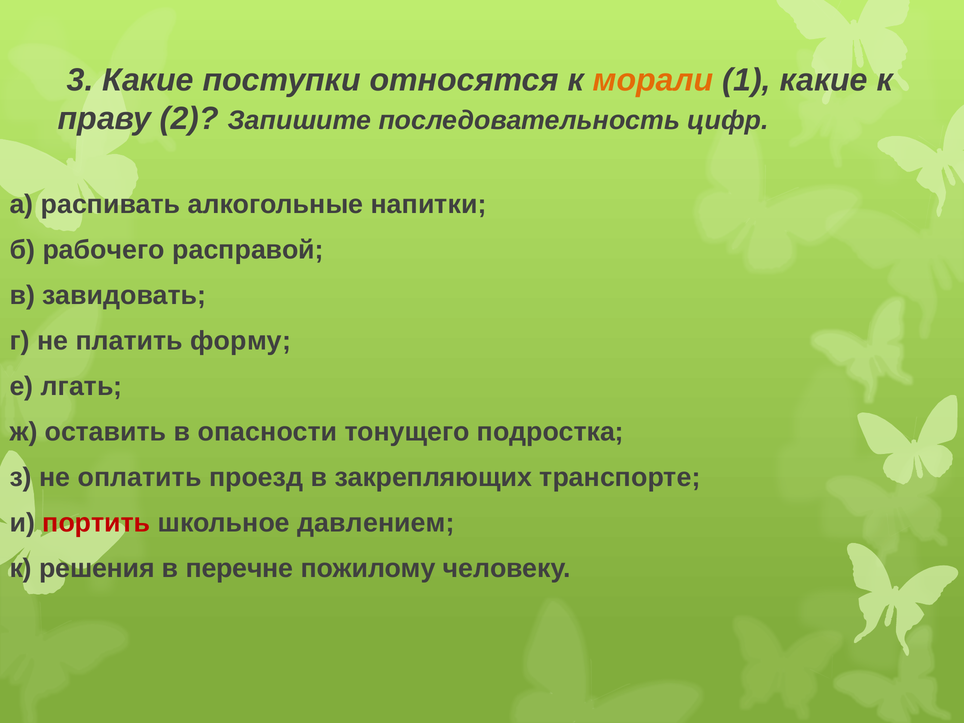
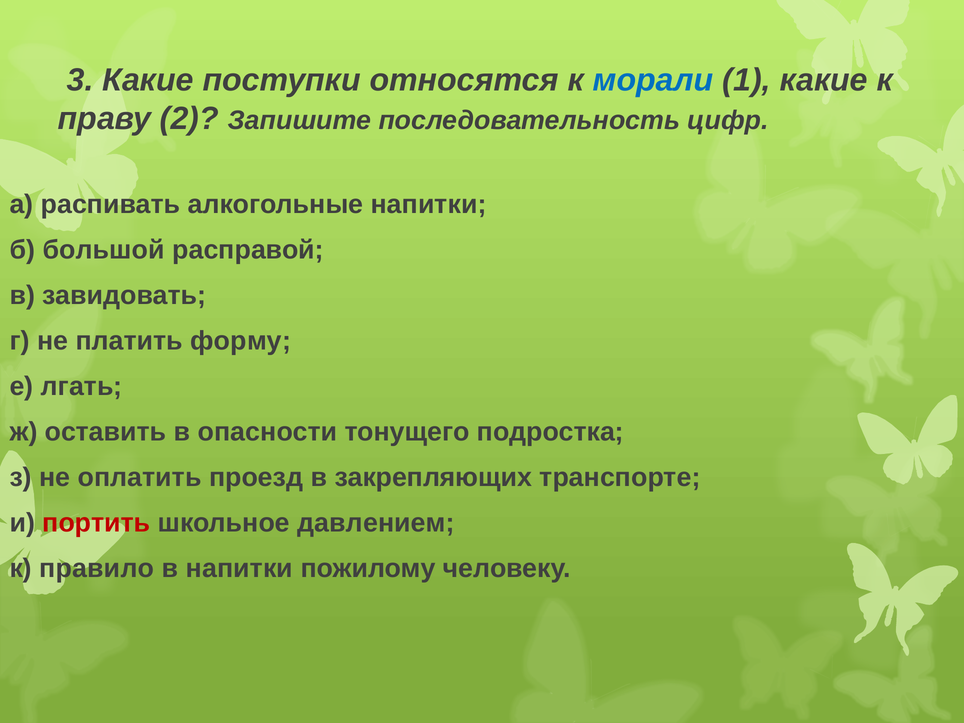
морали colour: orange -> blue
рабочего: рабочего -> большой
решения: решения -> правило
в перечне: перечне -> напитки
